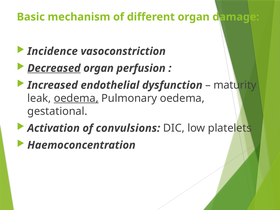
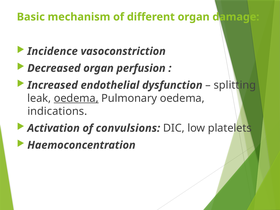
Decreased underline: present -> none
maturity: maturity -> splitting
gestational: gestational -> indications
